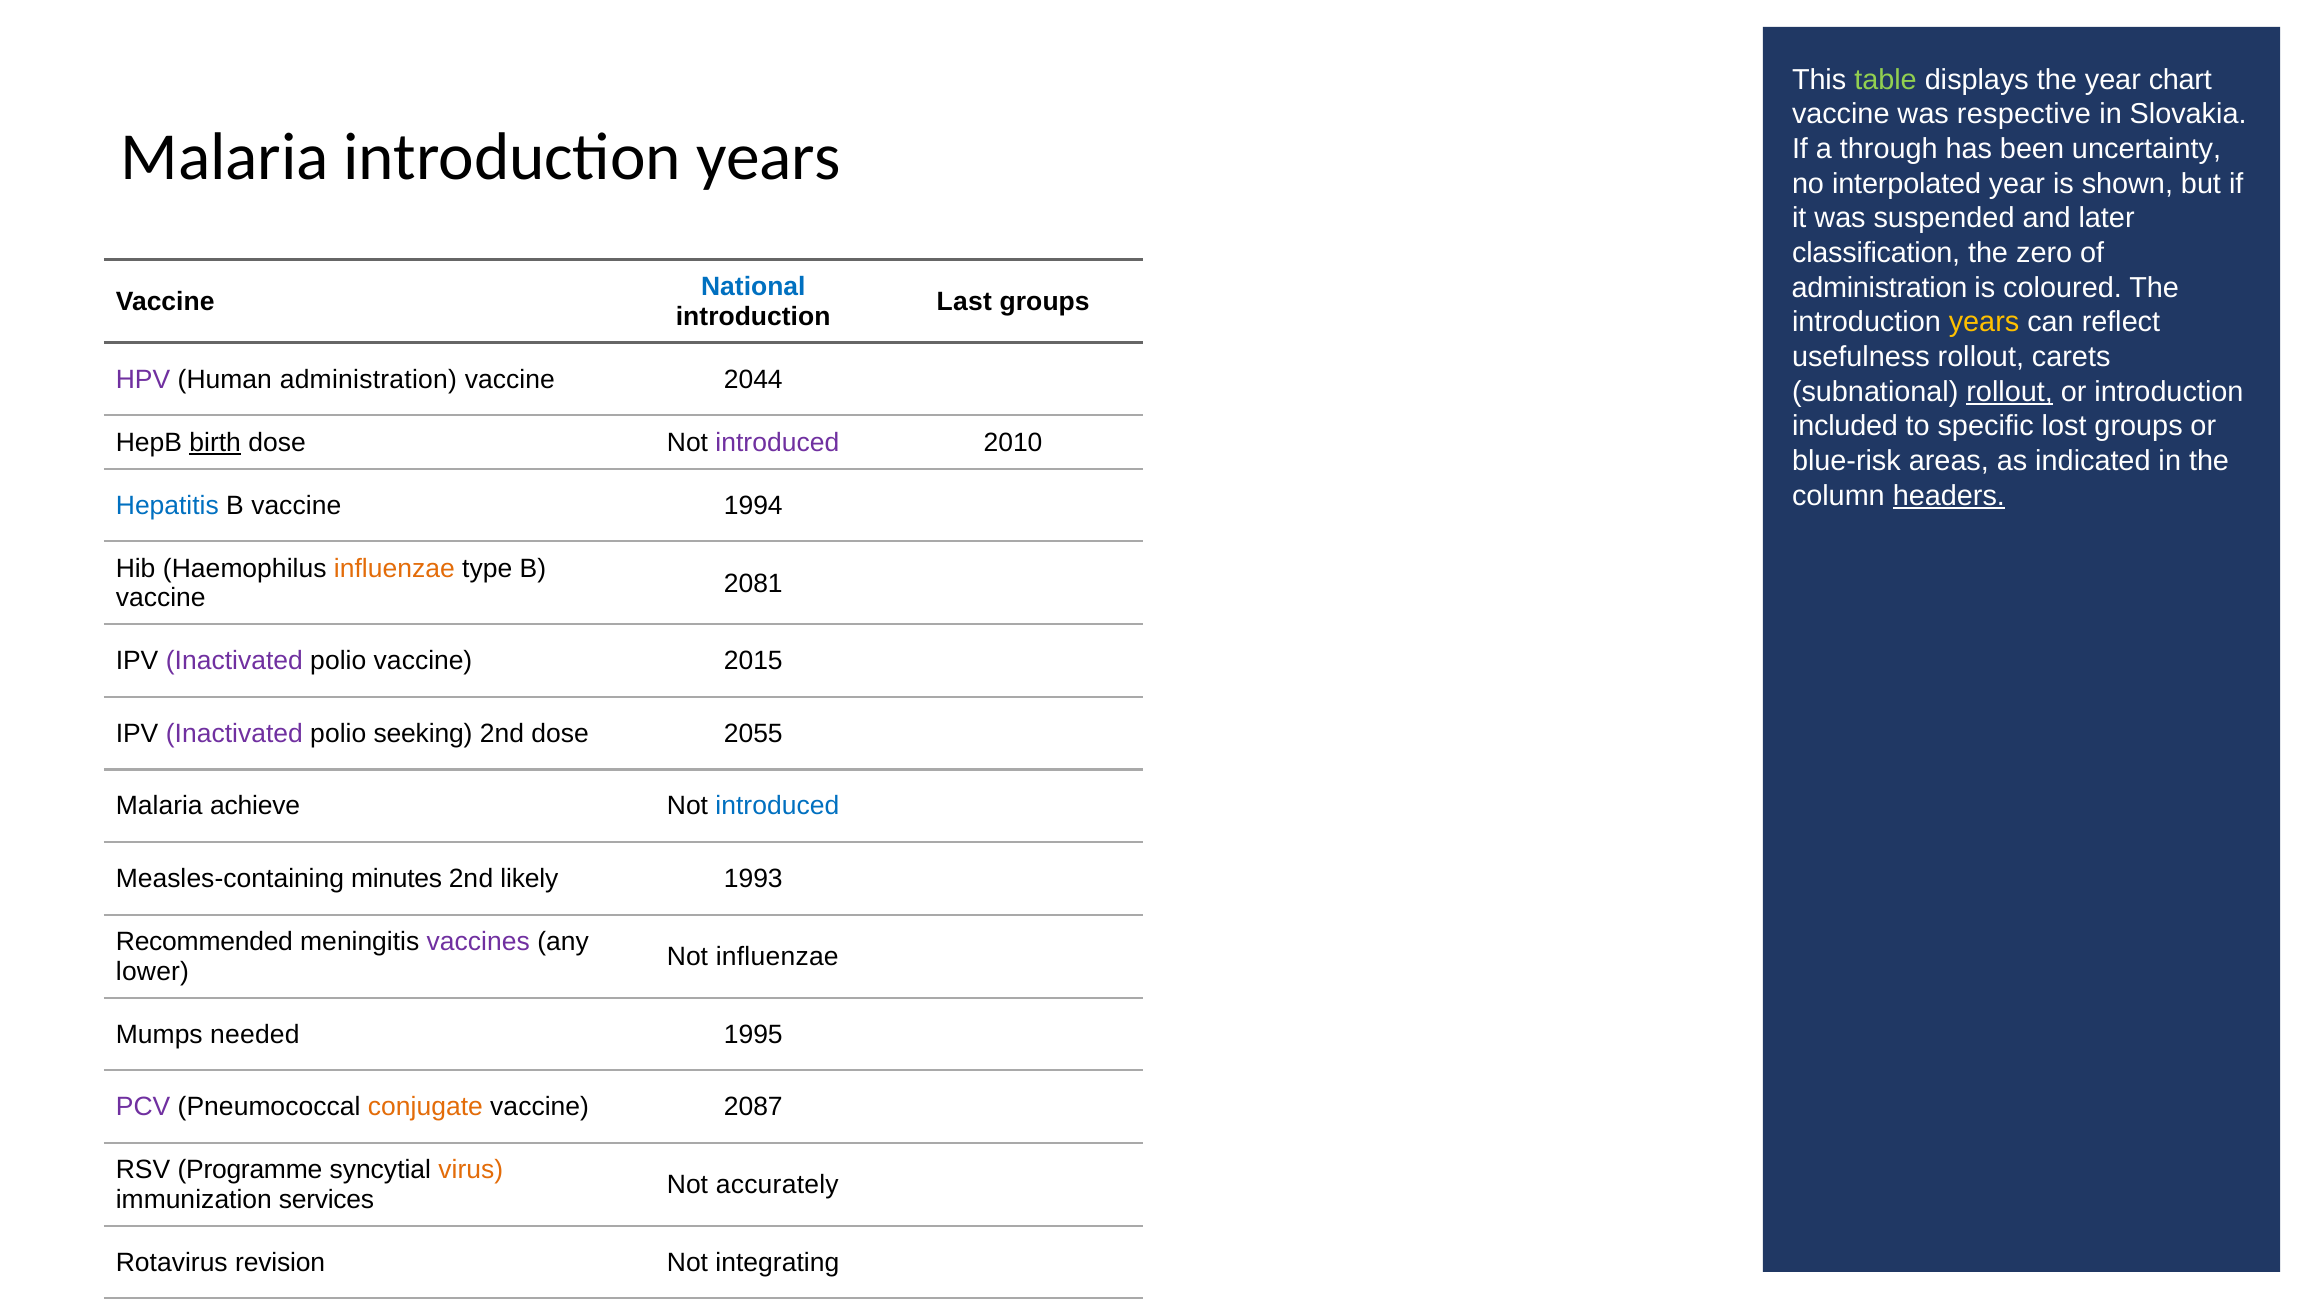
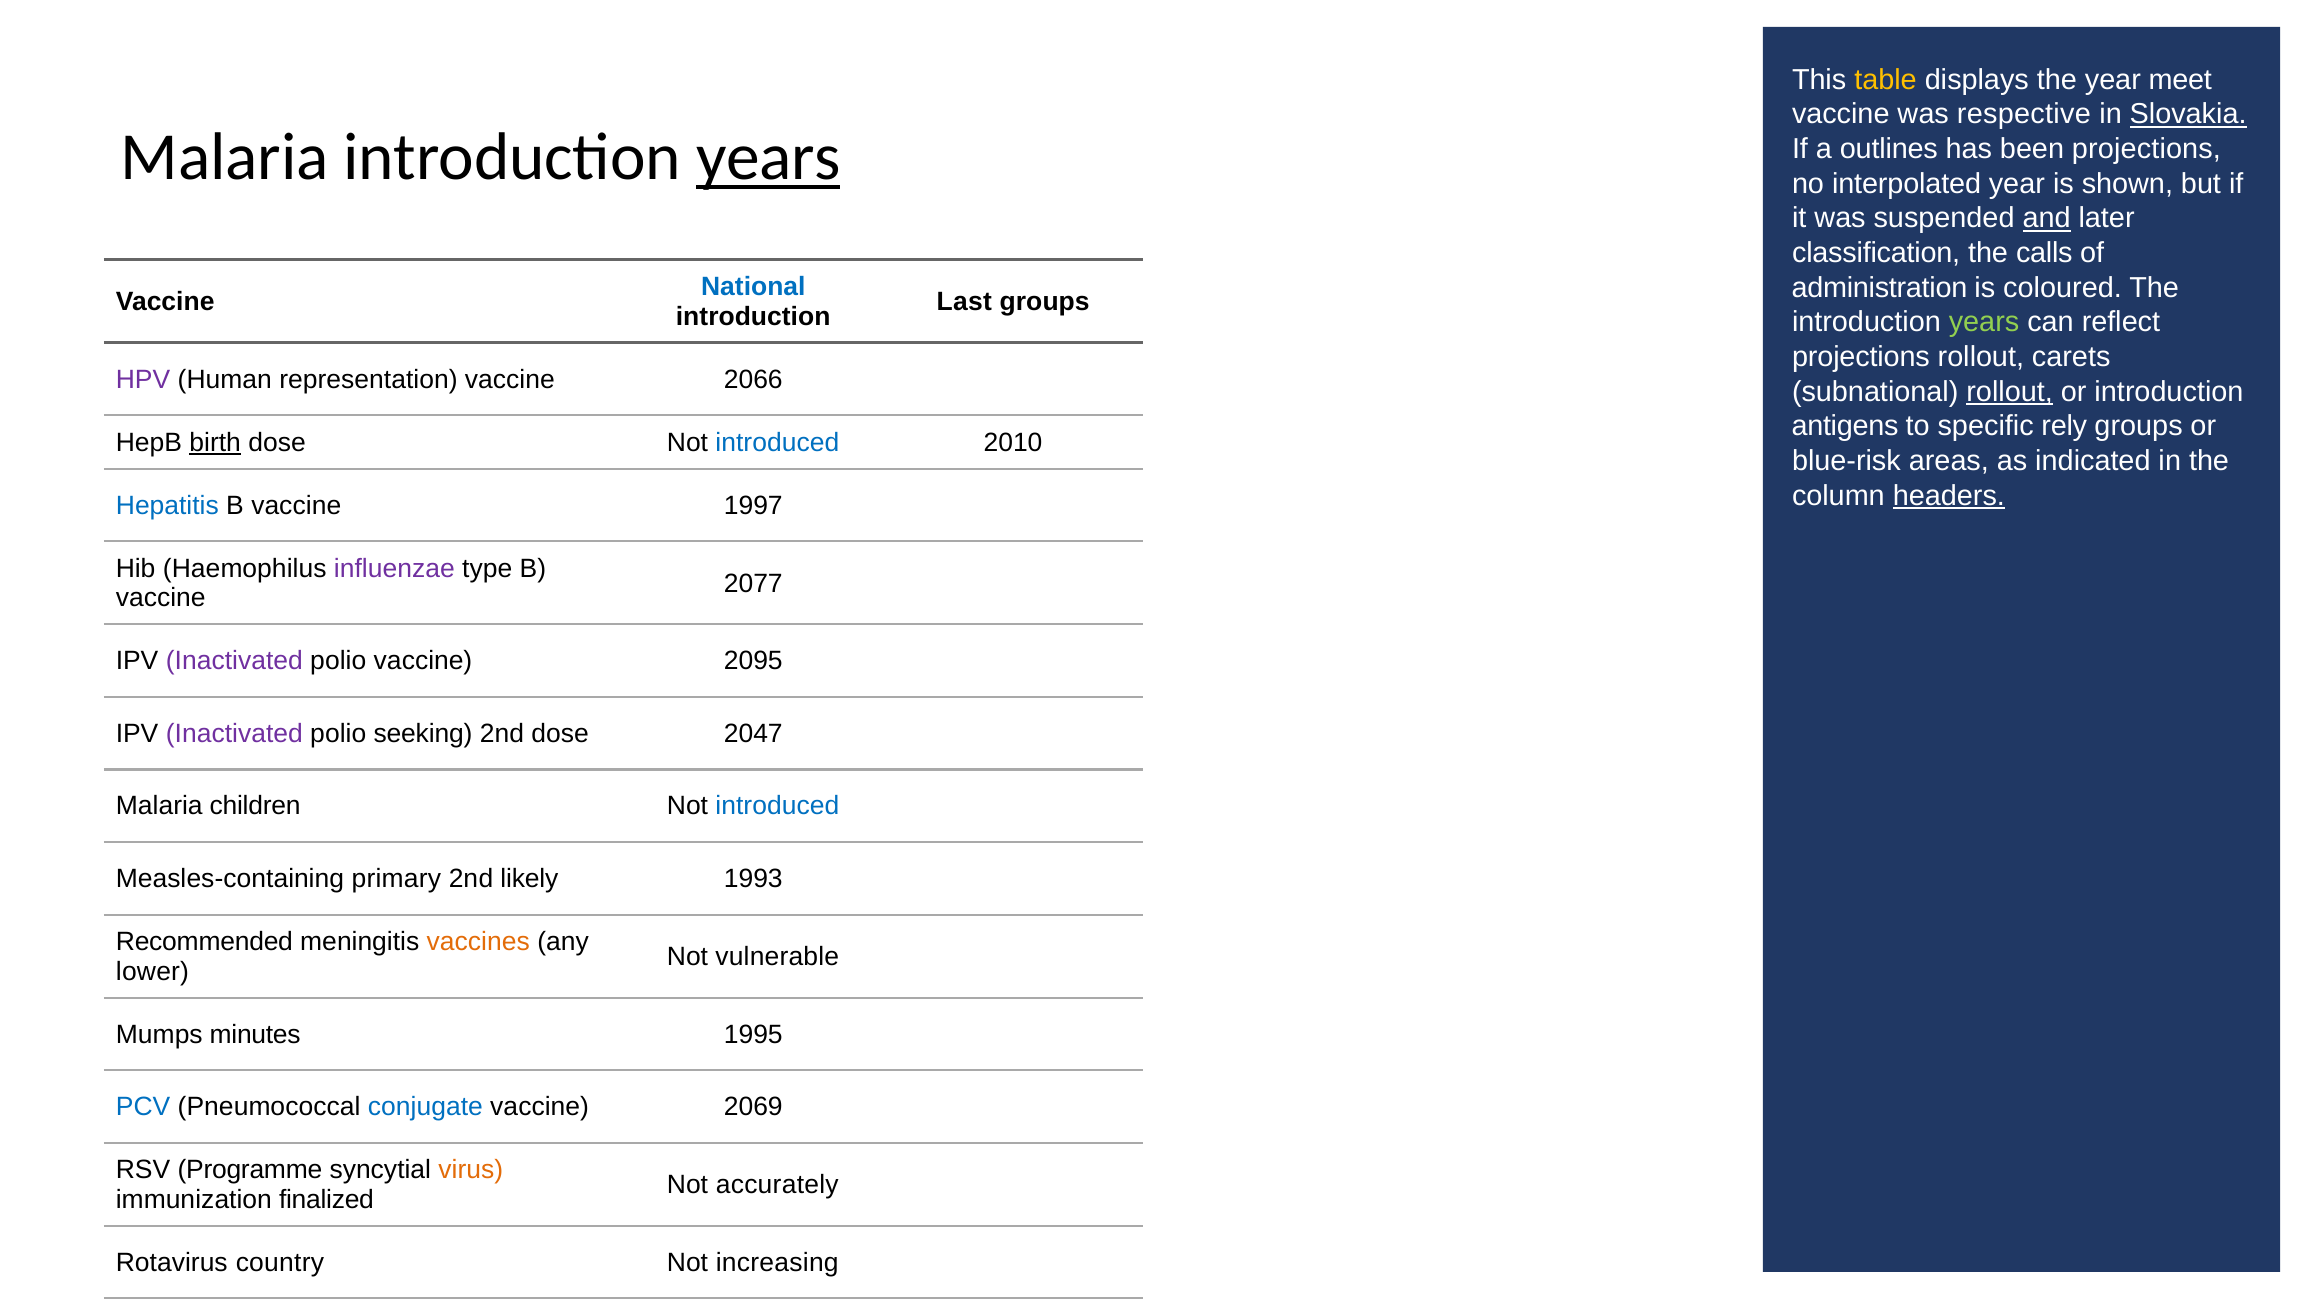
table colour: light green -> yellow
chart: chart -> meet
Slovakia underline: none -> present
years at (769, 158) underline: none -> present
through: through -> outlines
been uncertainty: uncertainty -> projections
and underline: none -> present
zero: zero -> calls
years at (1984, 322) colour: yellow -> light green
usefulness at (1861, 357): usefulness -> projections
Human administration: administration -> representation
2044: 2044 -> 2066
included: included -> antigens
lost: lost -> rely
introduced at (777, 442) colour: purple -> blue
1994: 1994 -> 1997
influenzae at (394, 569) colour: orange -> purple
2081: 2081 -> 2077
2015: 2015 -> 2095
2055: 2055 -> 2047
achieve: achieve -> children
minutes: minutes -> primary
vaccines colour: purple -> orange
Not influenzae: influenzae -> vulnerable
needed: needed -> minutes
PCV colour: purple -> blue
conjugate at (425, 1107) colour: orange -> blue
2087: 2087 -> 2069
services: services -> finalized
Rotavirus revision: revision -> country
integrating: integrating -> increasing
